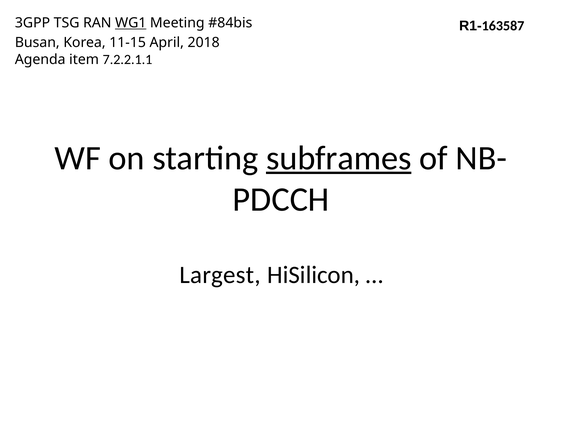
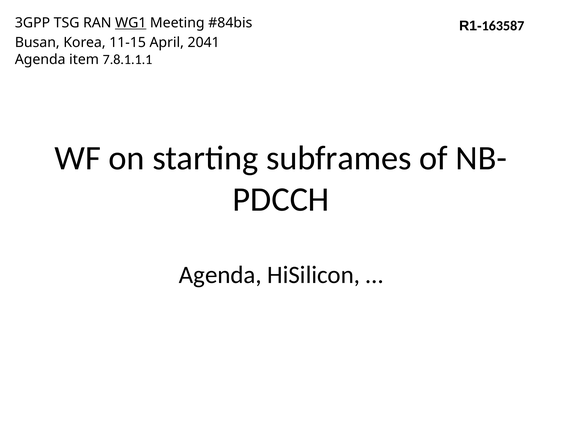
2018: 2018 -> 2041
7.2.2.1.1: 7.2.2.1.1 -> 7.8.1.1.1
subframes underline: present -> none
Largest at (220, 275): Largest -> Agenda
